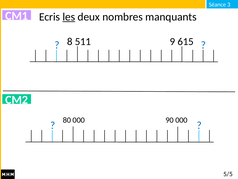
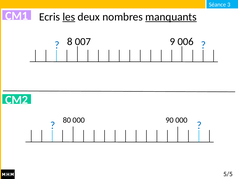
manquants underline: none -> present
511: 511 -> 007
615: 615 -> 006
